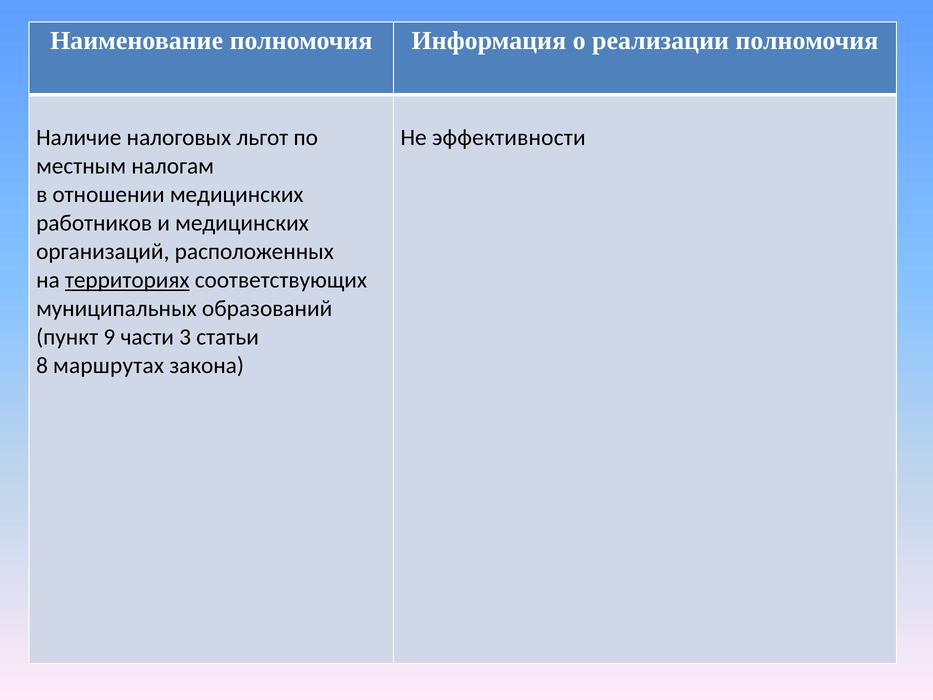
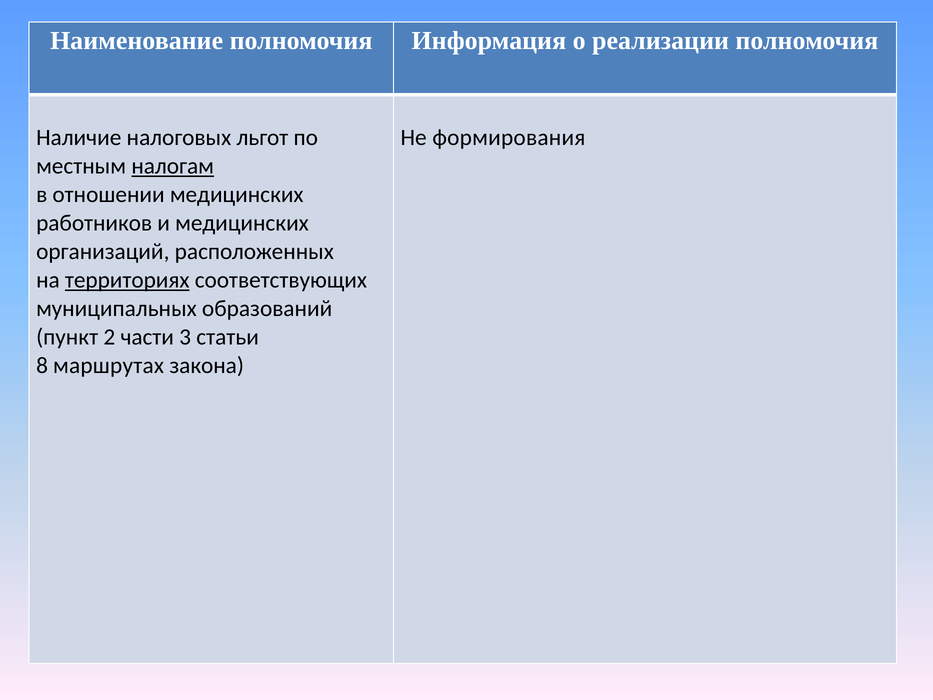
эффективности: эффективности -> формирования
налогам underline: none -> present
9: 9 -> 2
